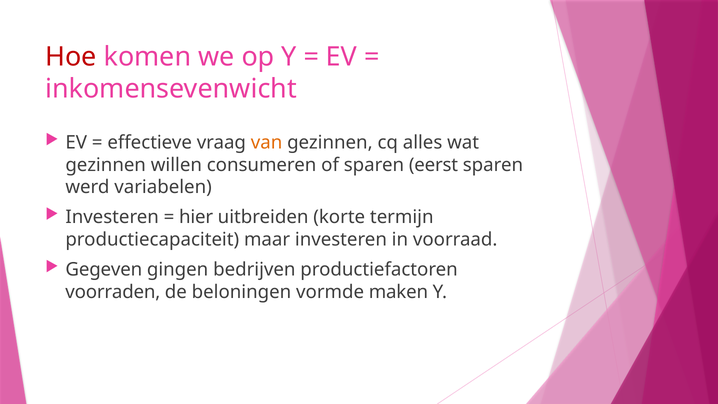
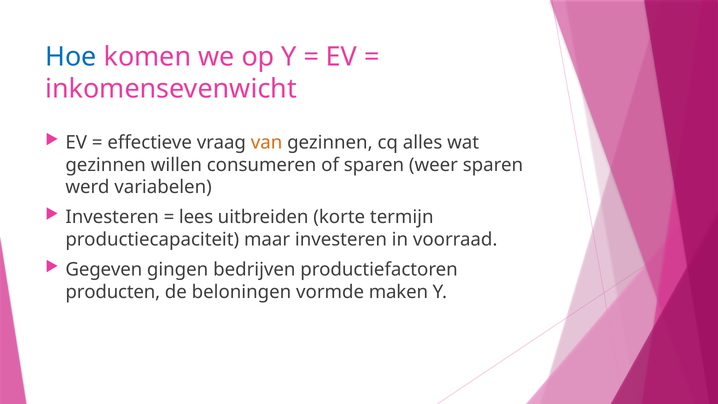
Hoe colour: red -> blue
eerst: eerst -> weer
hier: hier -> lees
voorraden: voorraden -> producten
